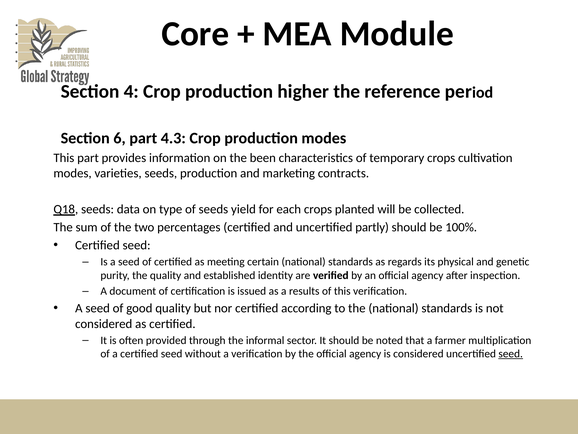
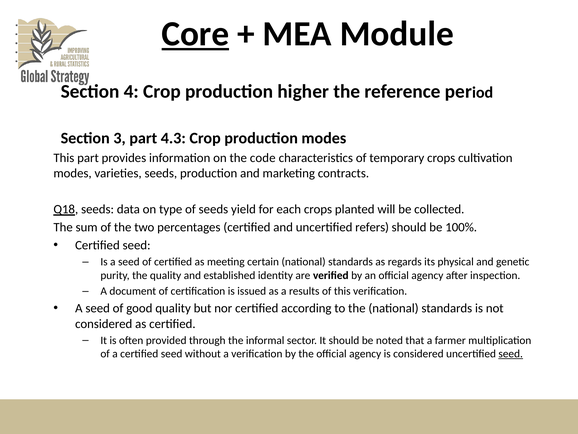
Core underline: none -> present
6: 6 -> 3
been: been -> code
partly: partly -> refers
